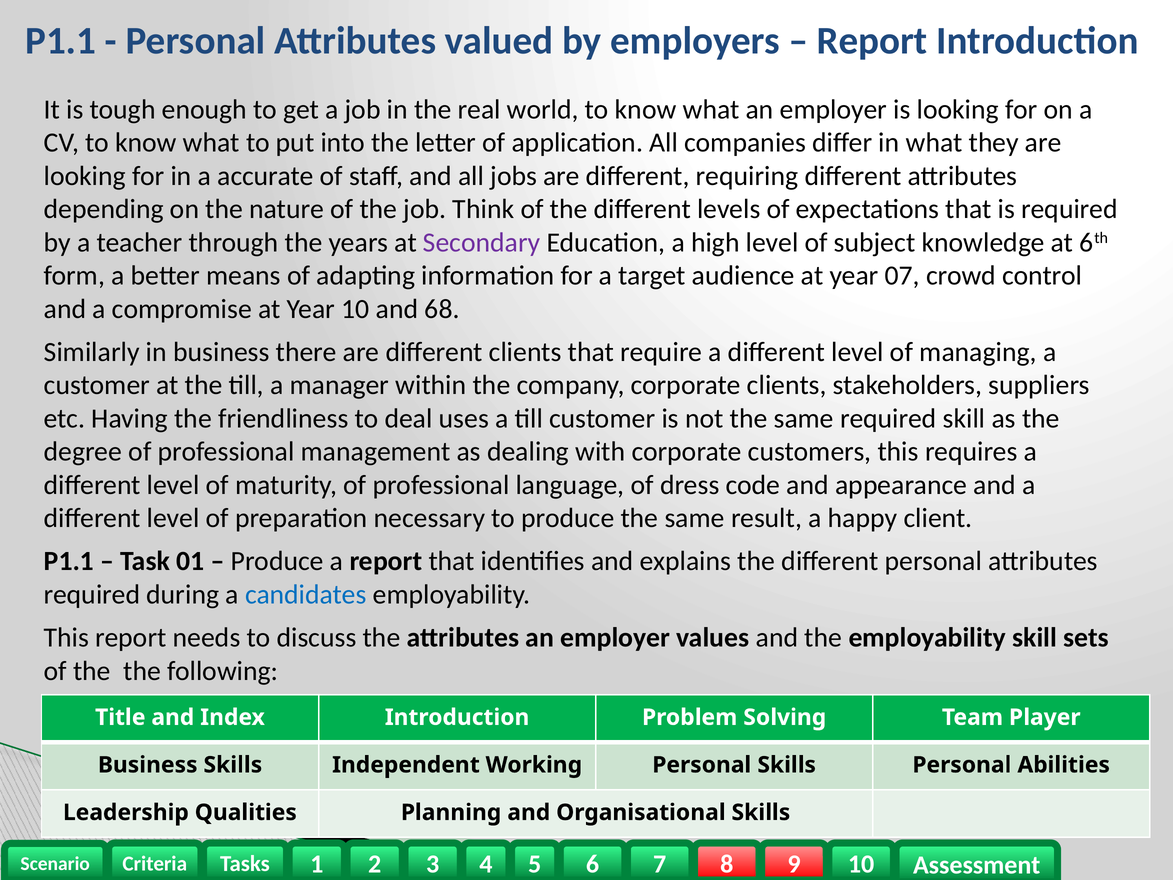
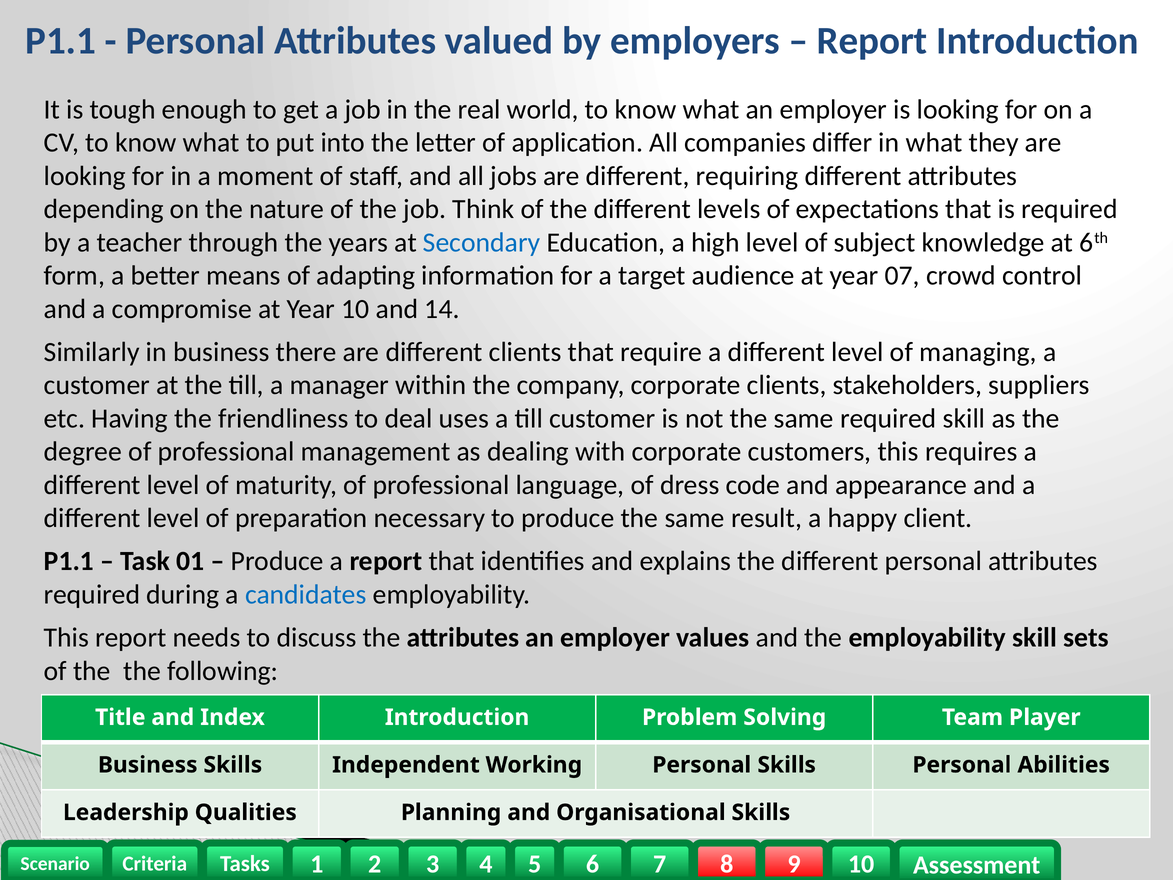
accurate: accurate -> moment
Secondary colour: purple -> blue
68: 68 -> 14
